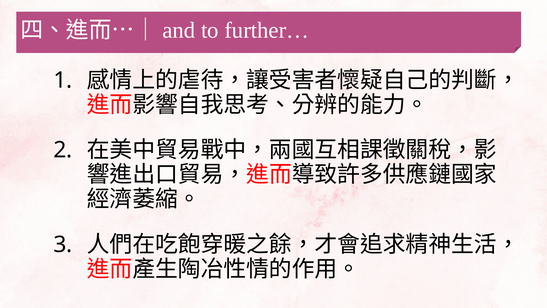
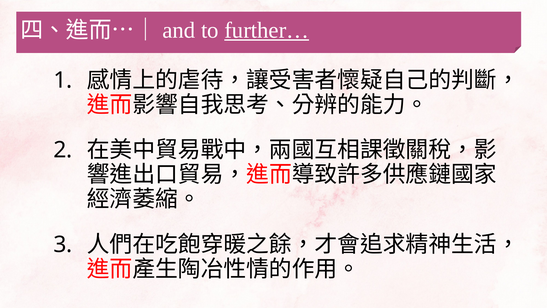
further… underline: none -> present
